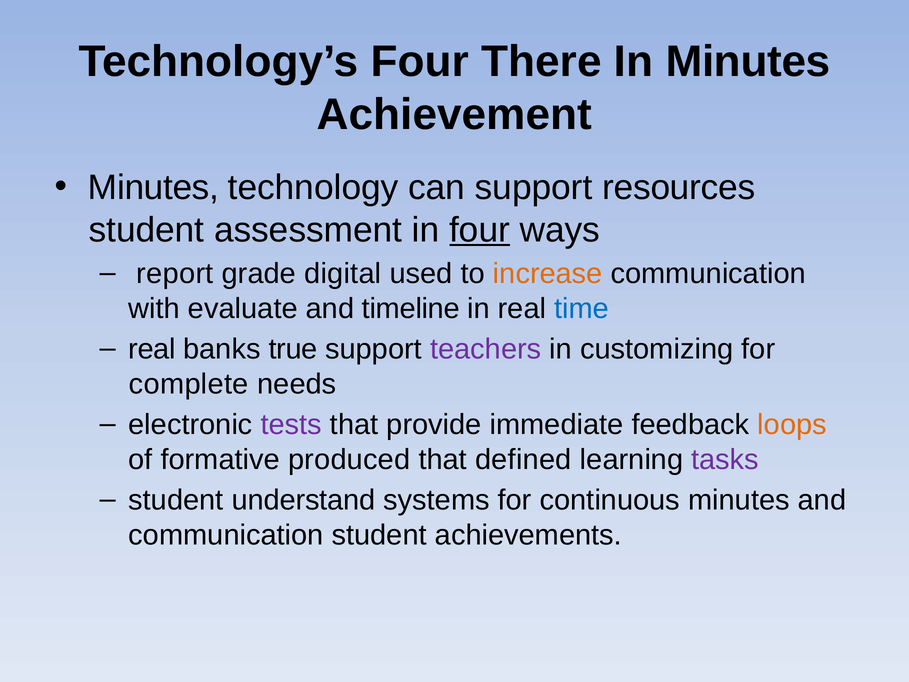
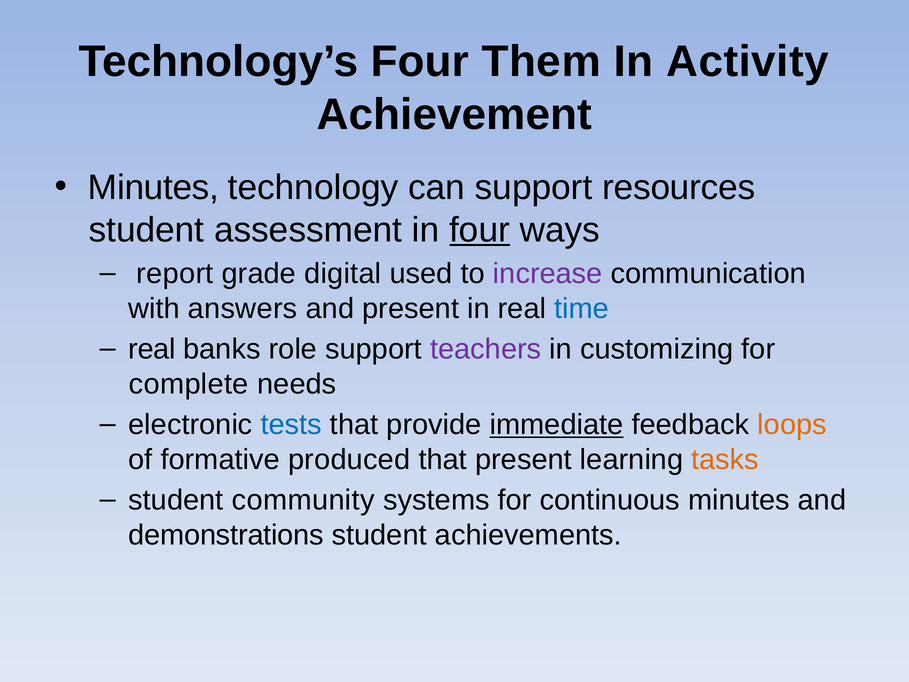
There: There -> Them
In Minutes: Minutes -> Activity
increase colour: orange -> purple
evaluate: evaluate -> answers
and timeline: timeline -> present
true: true -> role
tests colour: purple -> blue
immediate underline: none -> present
that defined: defined -> present
tasks colour: purple -> orange
understand: understand -> community
communication at (226, 535): communication -> demonstrations
